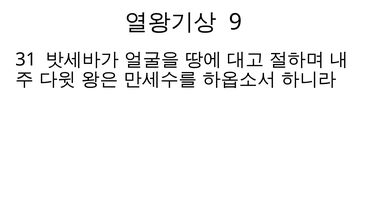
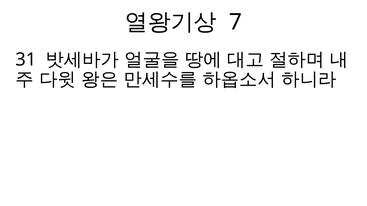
9: 9 -> 7
